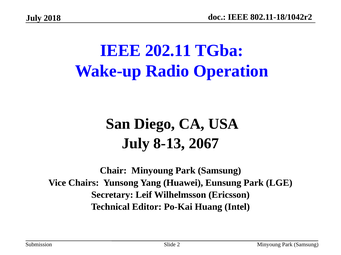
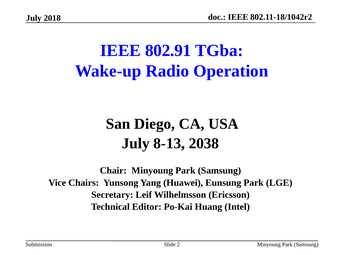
202.11: 202.11 -> 802.91
2067: 2067 -> 2038
